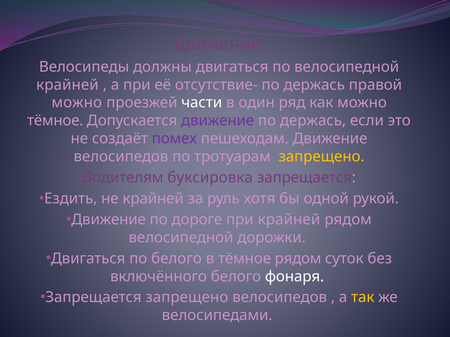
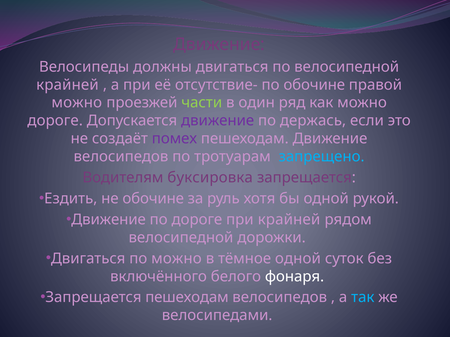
отсутствие- по держась: держась -> обочине
части colour: white -> light green
тёмное at (55, 121): тёмное -> дороге
запрещено at (322, 157) colour: yellow -> light blue
не крайней: крайней -> обочине
по белого: белого -> можно
тёмное рядом: рядом -> одной
Запрещается запрещено: запрещено -> пешеходам
так colour: yellow -> light blue
